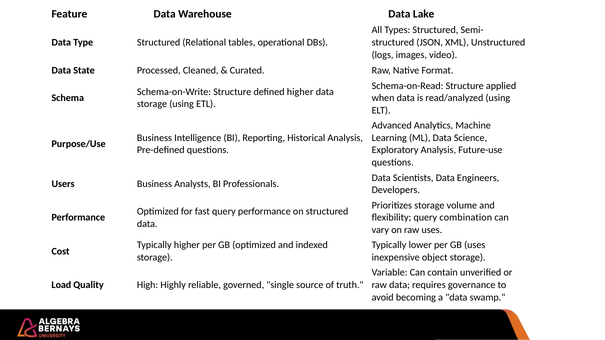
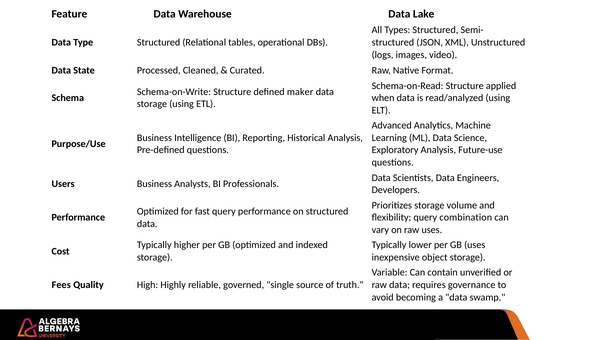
defined higher: higher -> maker
Load: Load -> Fees
